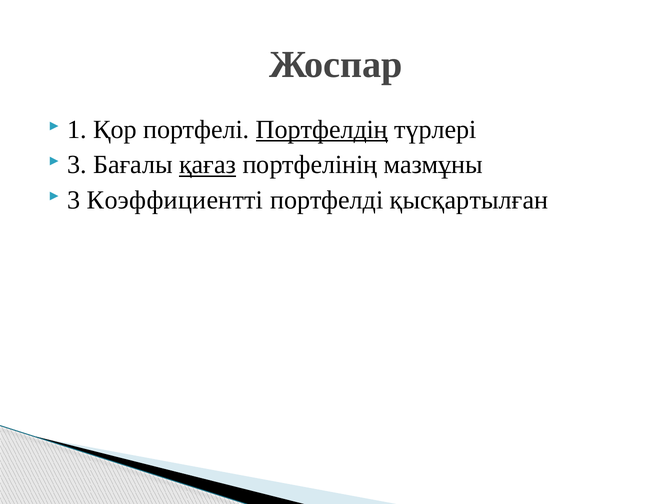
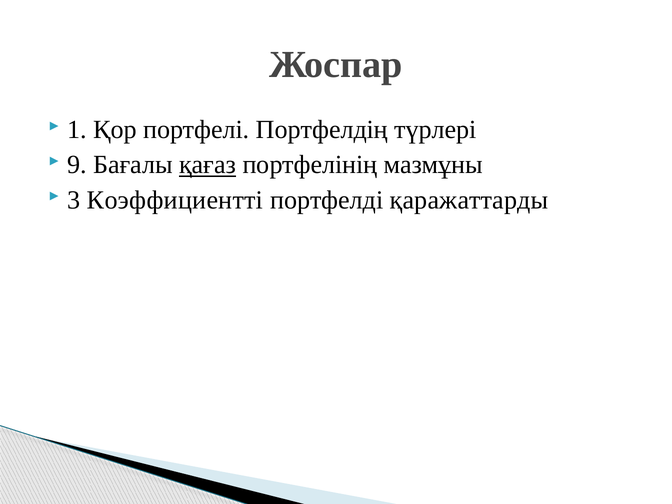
Портфелдің underline: present -> none
3 at (77, 165): 3 -> 9
қысқартылған: қысқартылған -> қаражаттарды
